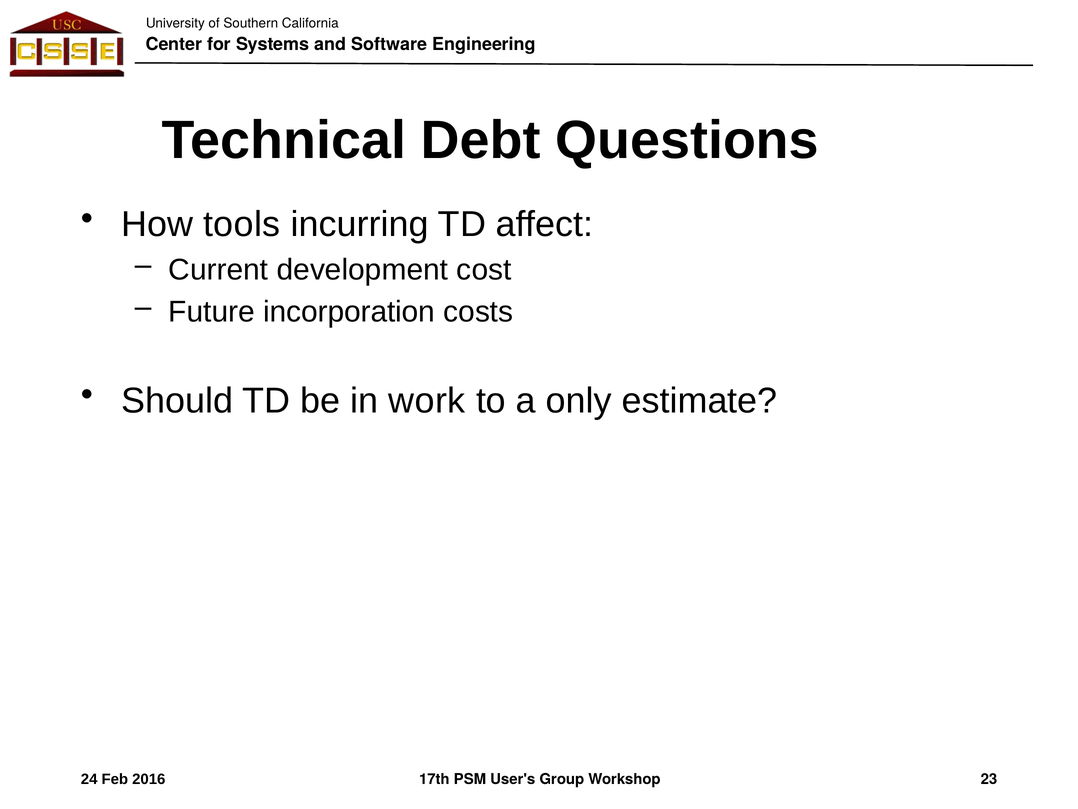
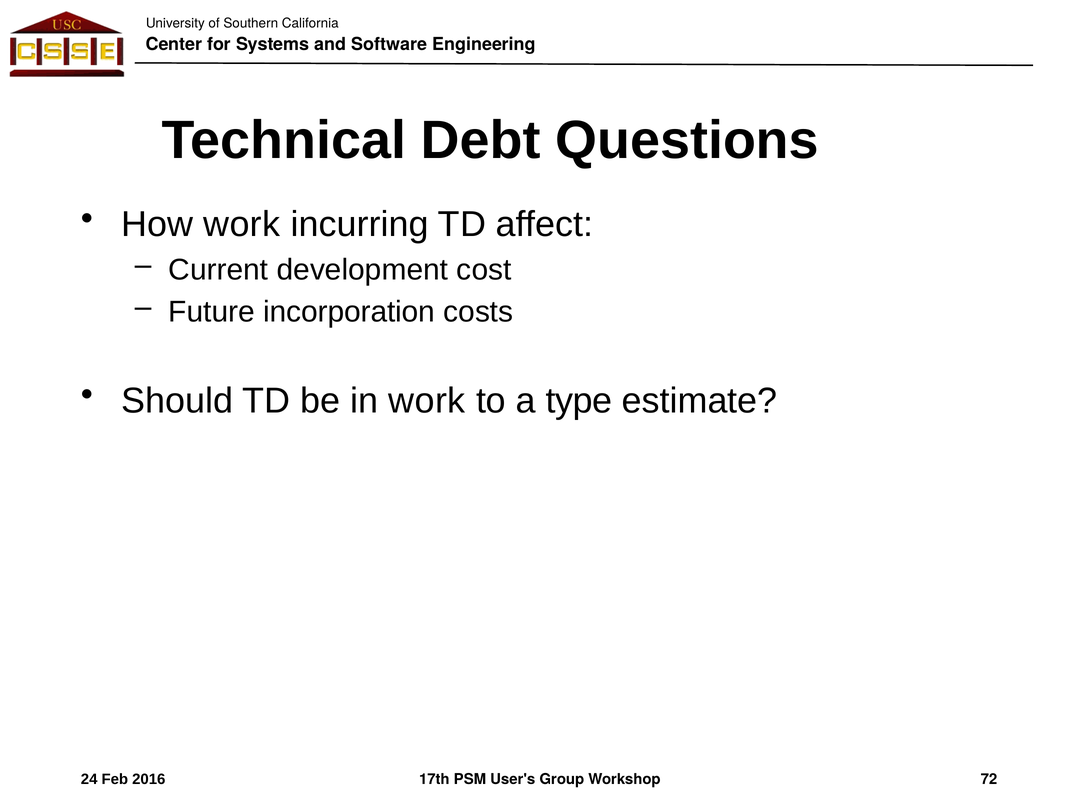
How tools: tools -> work
only: only -> type
23: 23 -> 72
